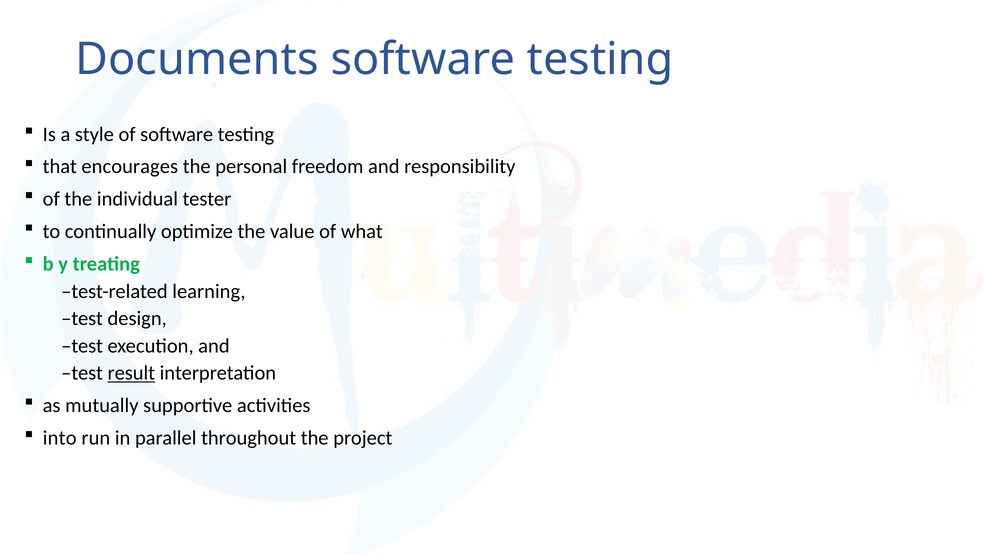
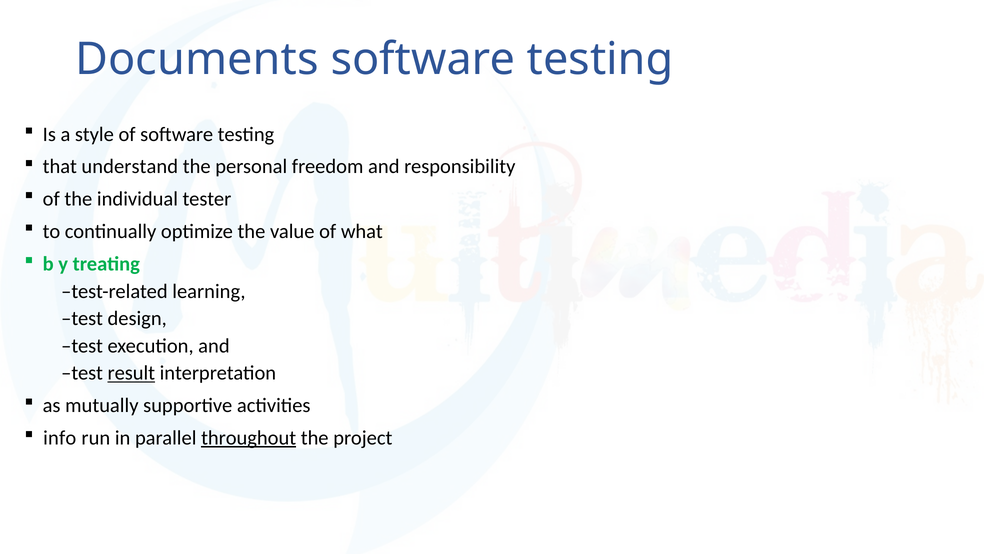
encourages: encourages -> understand
into: into -> info
throughout underline: none -> present
